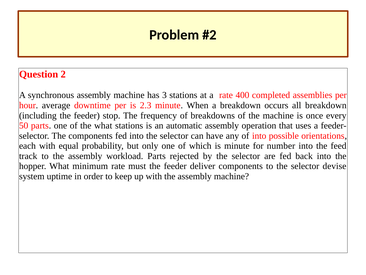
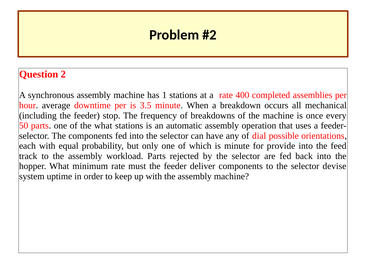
3: 3 -> 1
2.3: 2.3 -> 3.5
all breakdown: breakdown -> mechanical
of into: into -> dial
number: number -> provide
